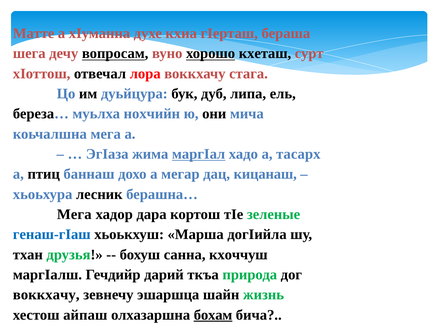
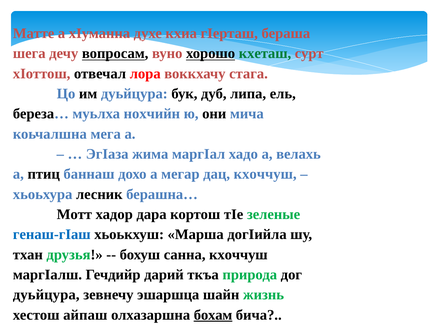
кхеташ colour: black -> green
маргIал underline: present -> none
тасарх: тасарх -> велахь
дац кицанаш: кицанаш -> кхоччуш
Мега at (74, 215): Мега -> Мотт
воккхачу at (46, 295): воккхачу -> дуьйцура
